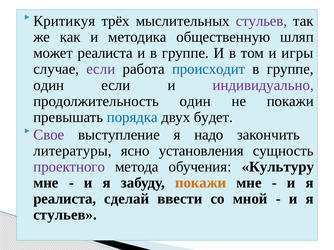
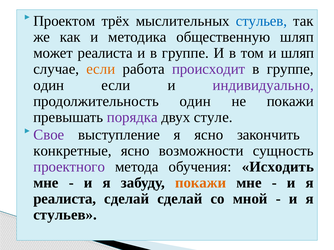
Критикуя: Критикуя -> Проектом
стульев at (261, 21) colour: purple -> blue
и игры: игры -> шляп
если at (101, 69) colour: purple -> orange
происходит colour: blue -> purple
порядка colour: blue -> purple
будет: будет -> стуле
я надо: надо -> ясно
литературы: литературы -> конкретные
установления: установления -> возможности
Культуру: Культуру -> Исходить
сделай ввести: ввести -> сделай
